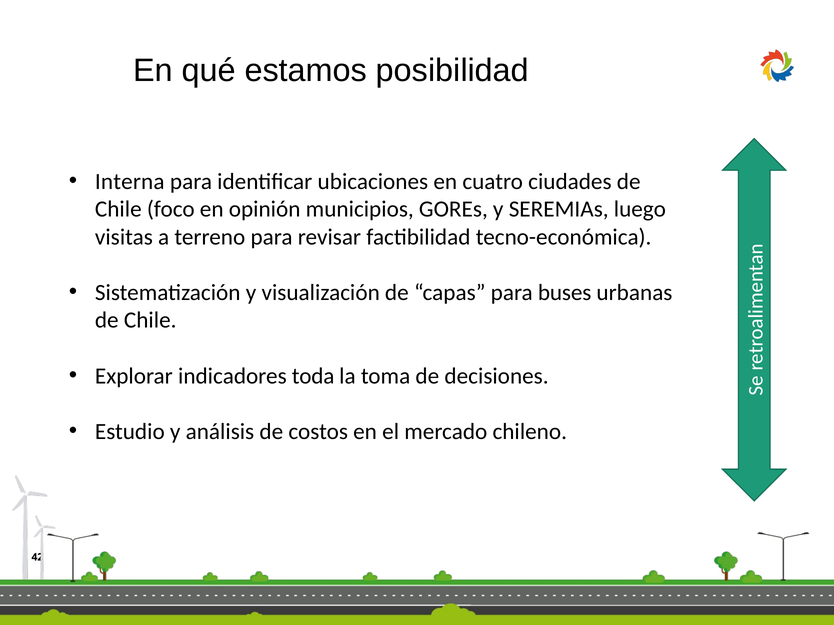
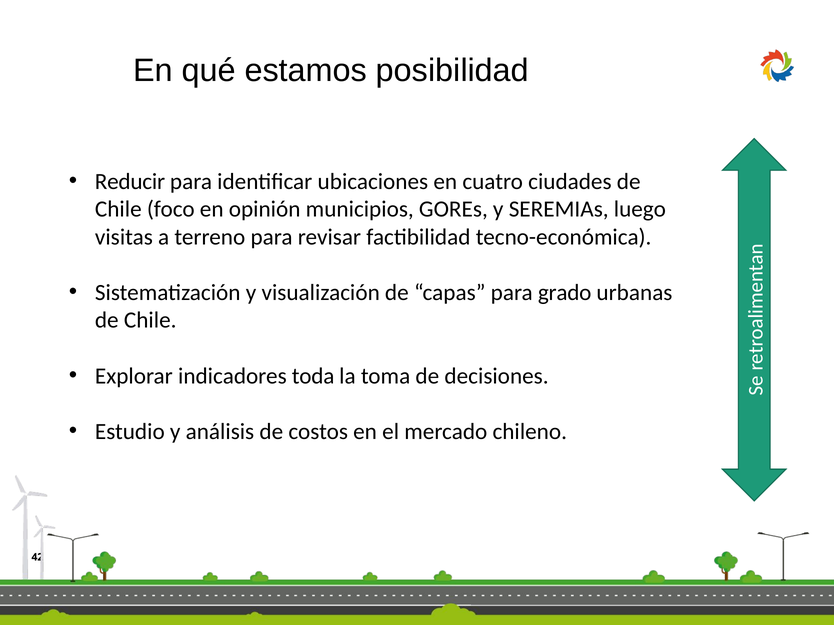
Interna: Interna -> Reducir
buses: buses -> grado
